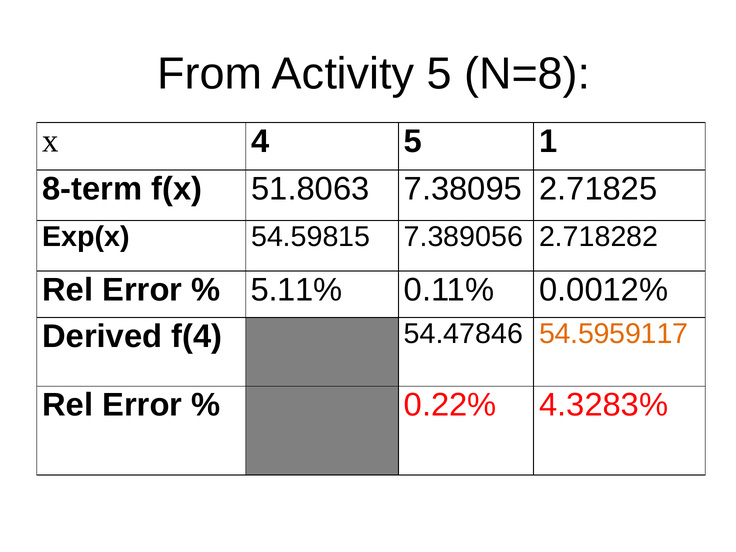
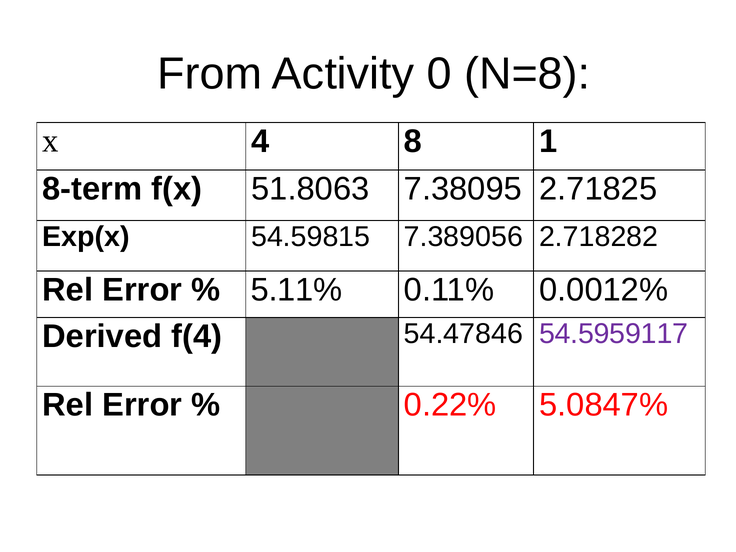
Activity 5: 5 -> 0
4 5: 5 -> 8
54.5959117 colour: orange -> purple
4.3283%: 4.3283% -> 5.0847%
